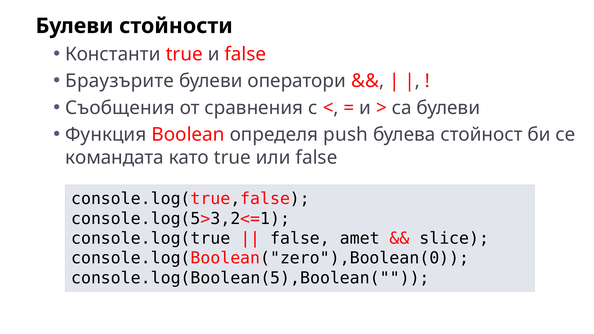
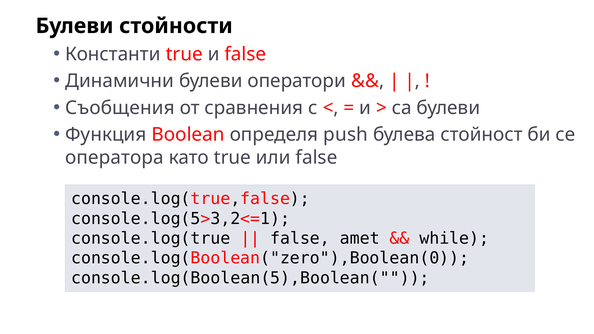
Браузърите: Браузърите -> Динамични
командата: командата -> оператора
slice: slice -> while
